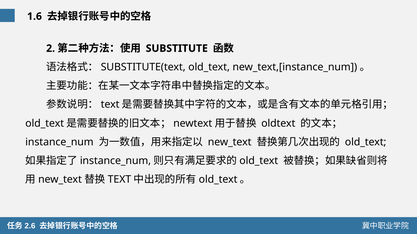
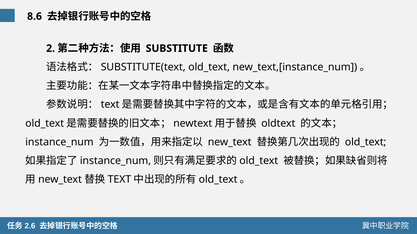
1.6: 1.6 -> 8.6
